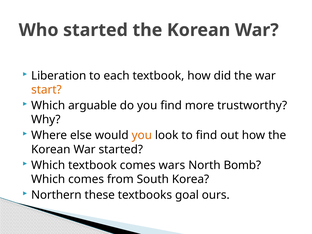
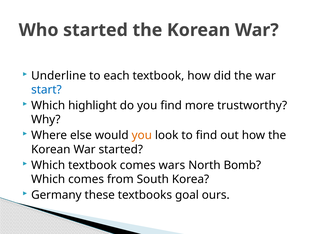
Liberation: Liberation -> Underline
start colour: orange -> blue
arguable: arguable -> highlight
Northern: Northern -> Germany
